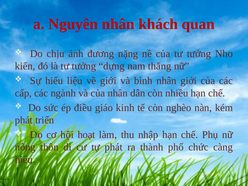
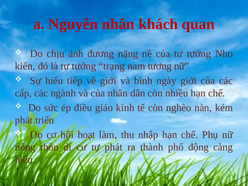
dựng: dựng -> trạng
thăng: thăng -> tương
liệu: liệu -> tiếp
bình nhân: nhân -> ngày
chức: chức -> động
